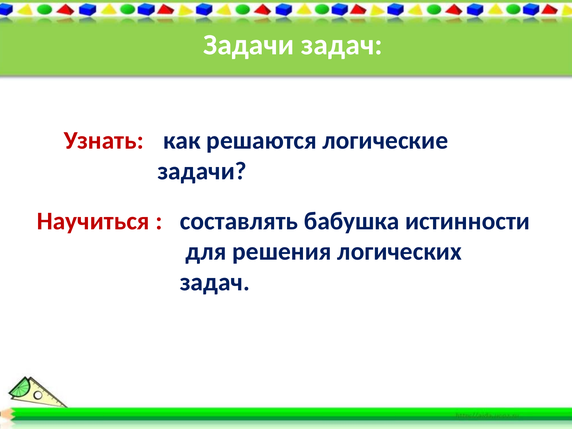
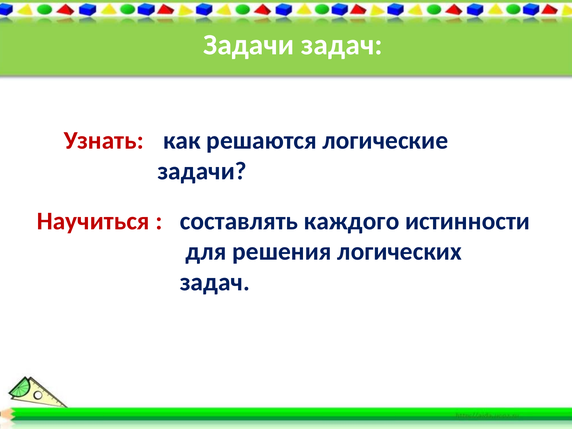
бабушка: бабушка -> каждого
